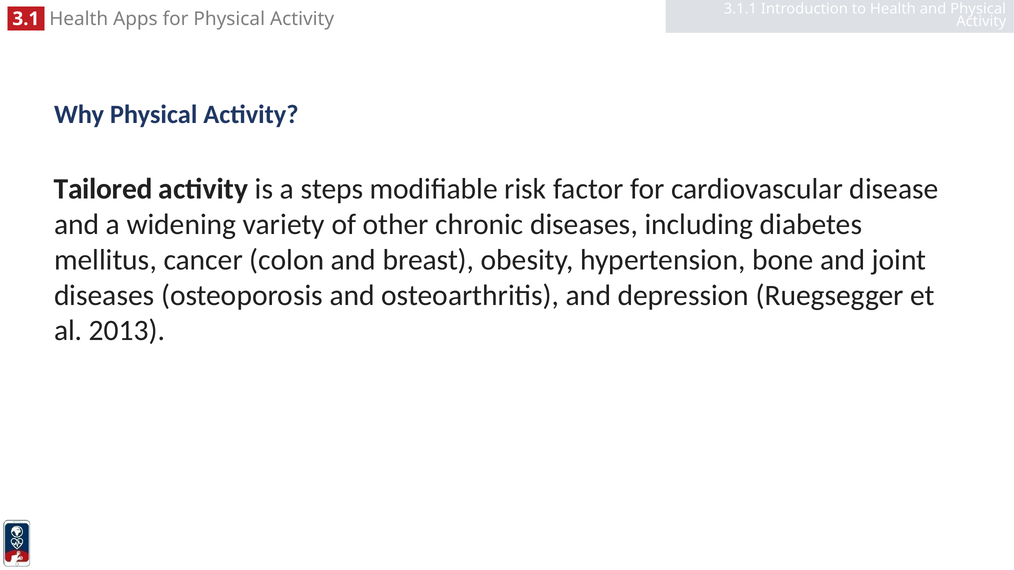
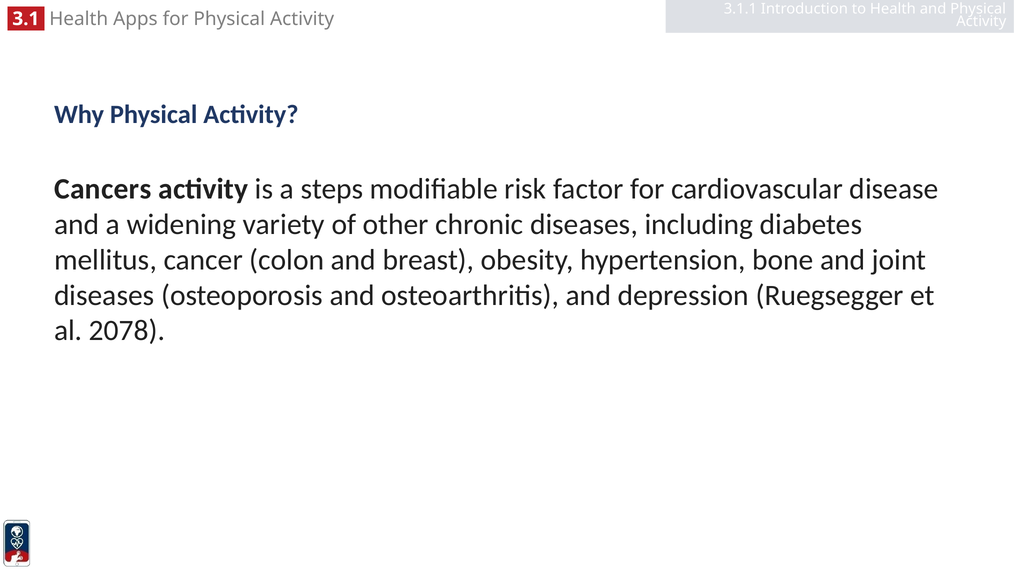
Tailored: Tailored -> Cancers
2013: 2013 -> 2078
